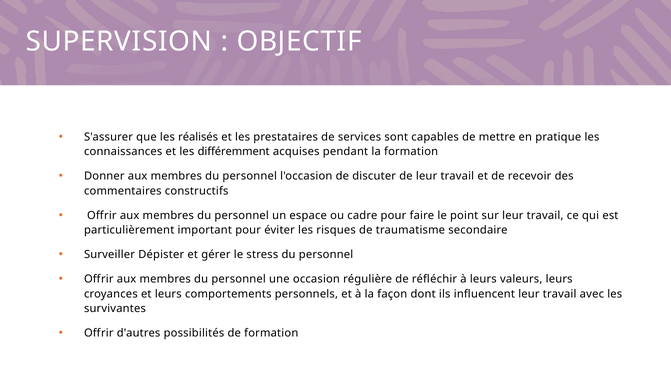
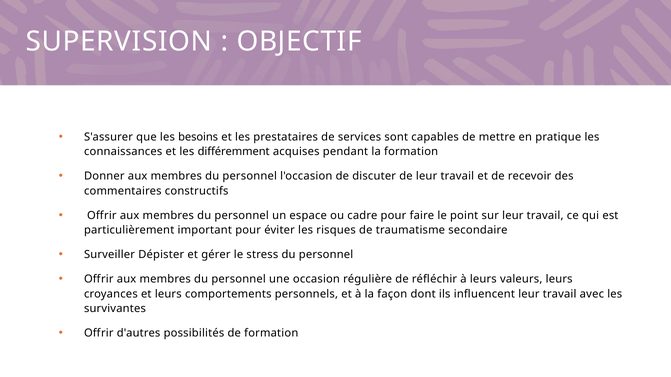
réalisés: réalisés -> besoins
